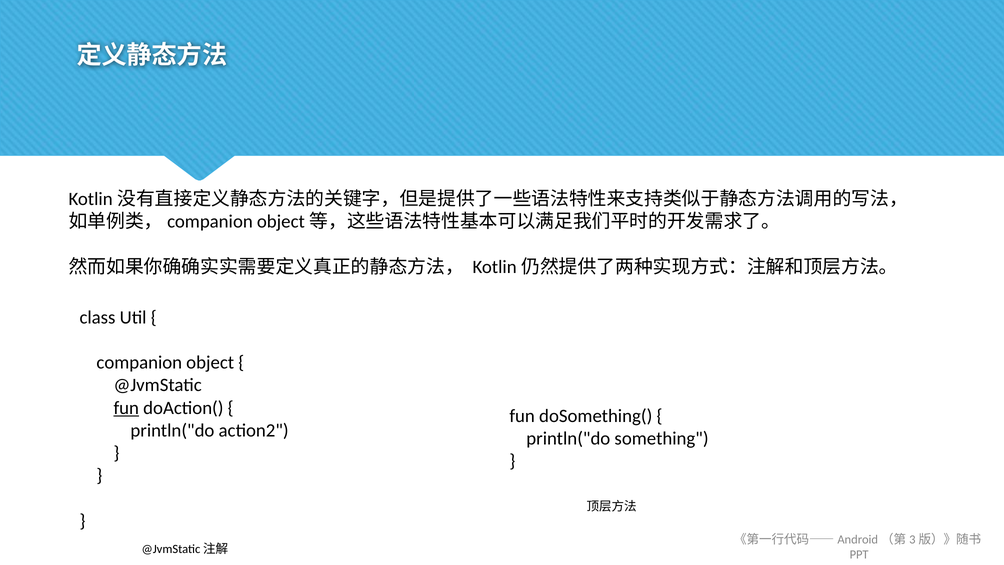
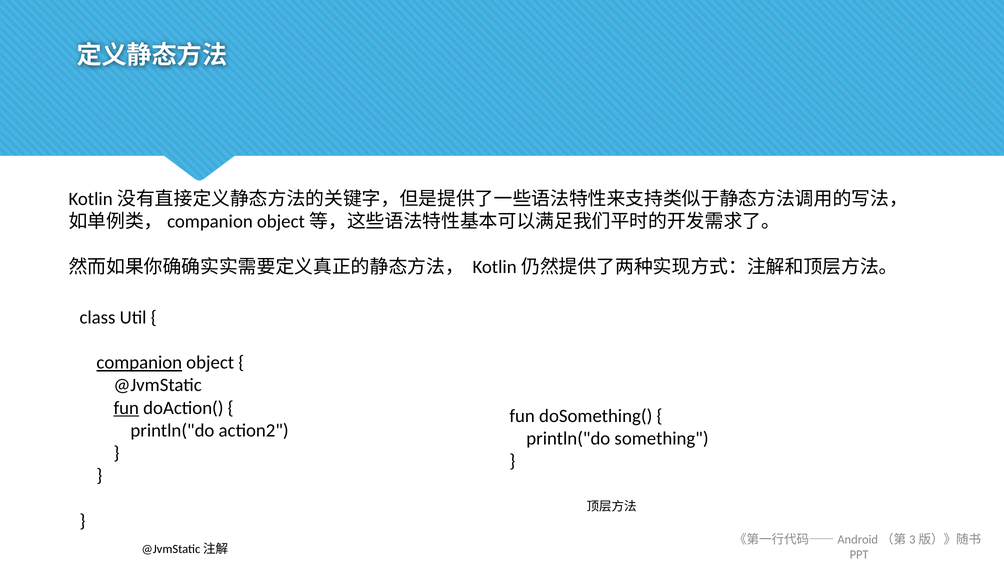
companion underline: none -> present
